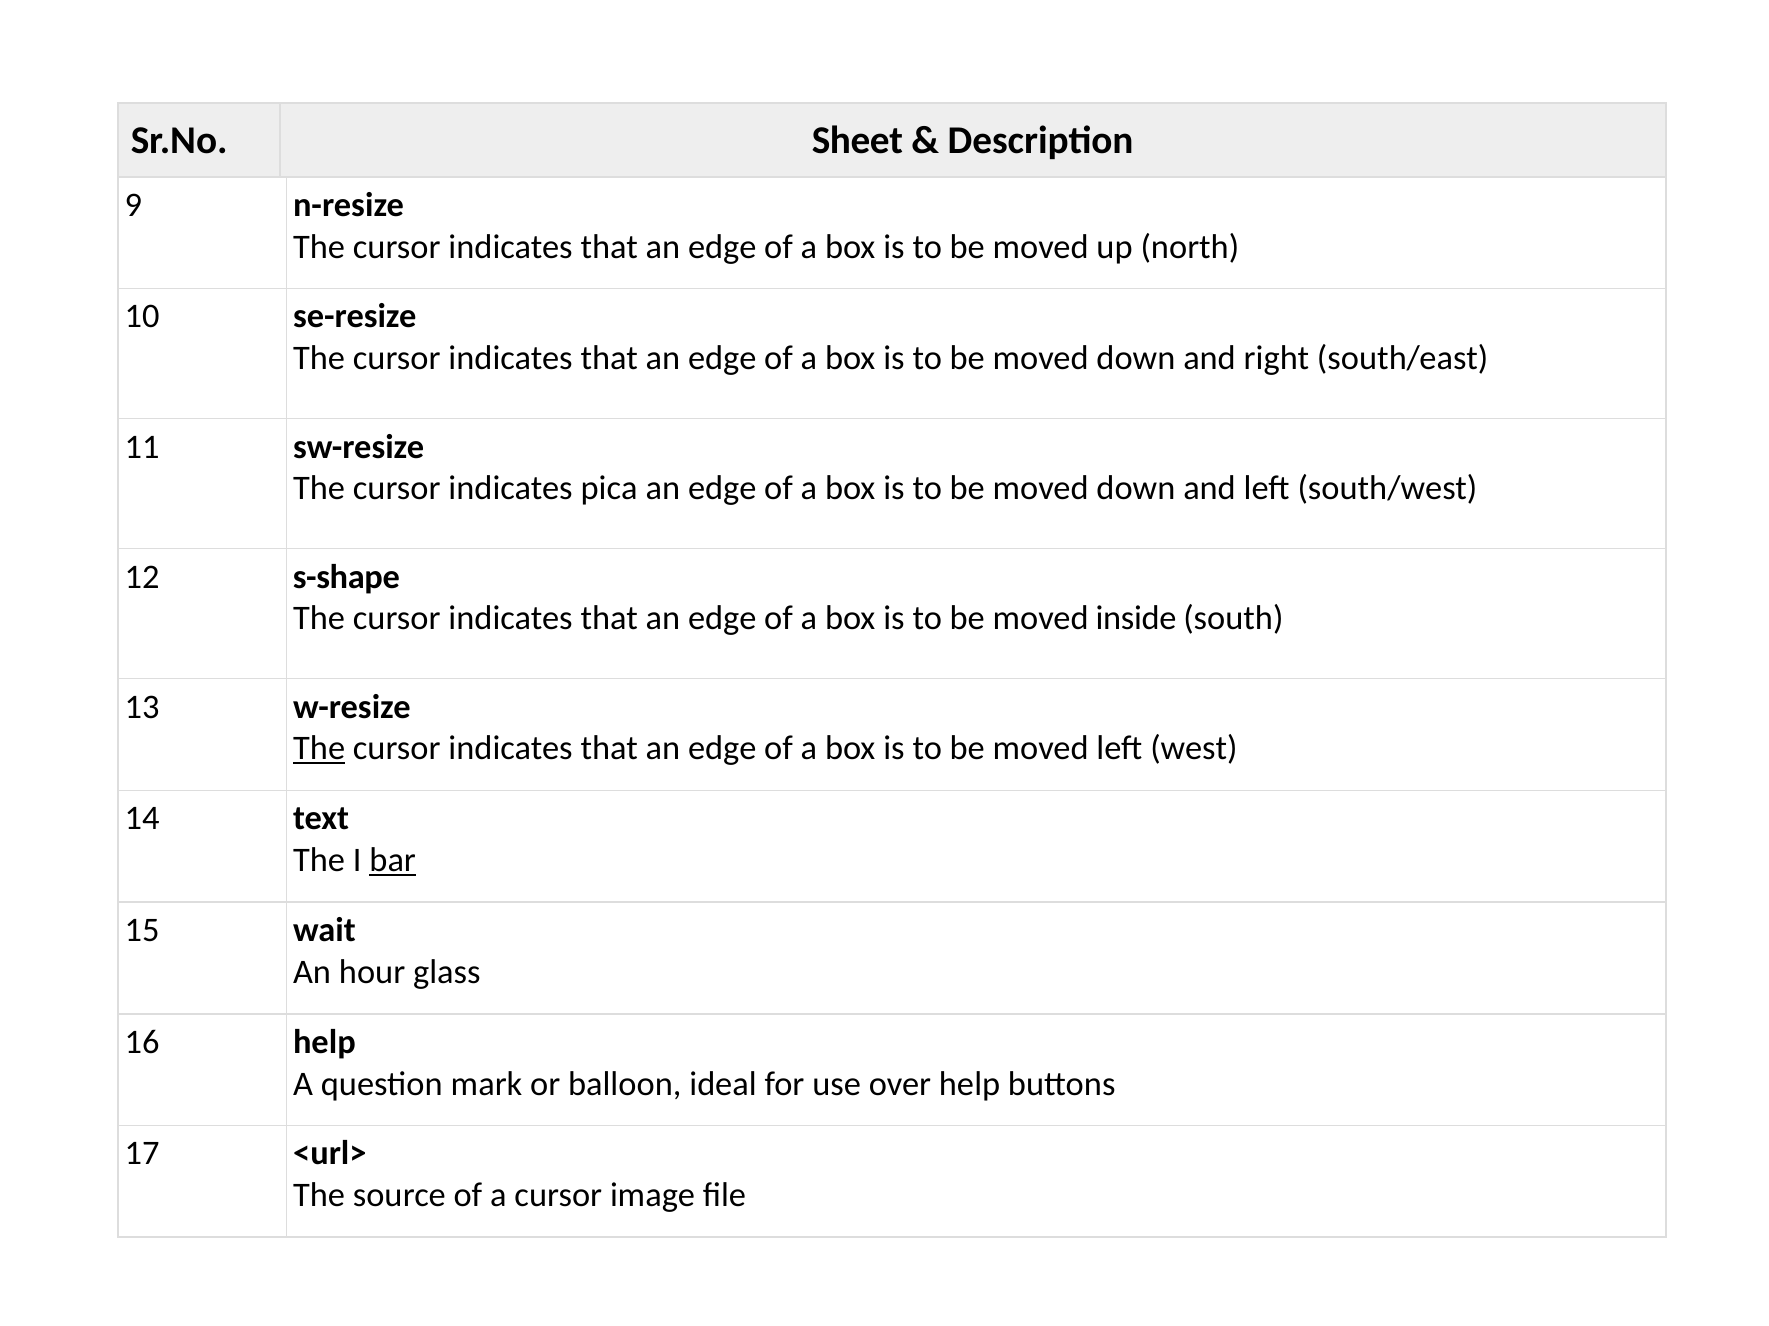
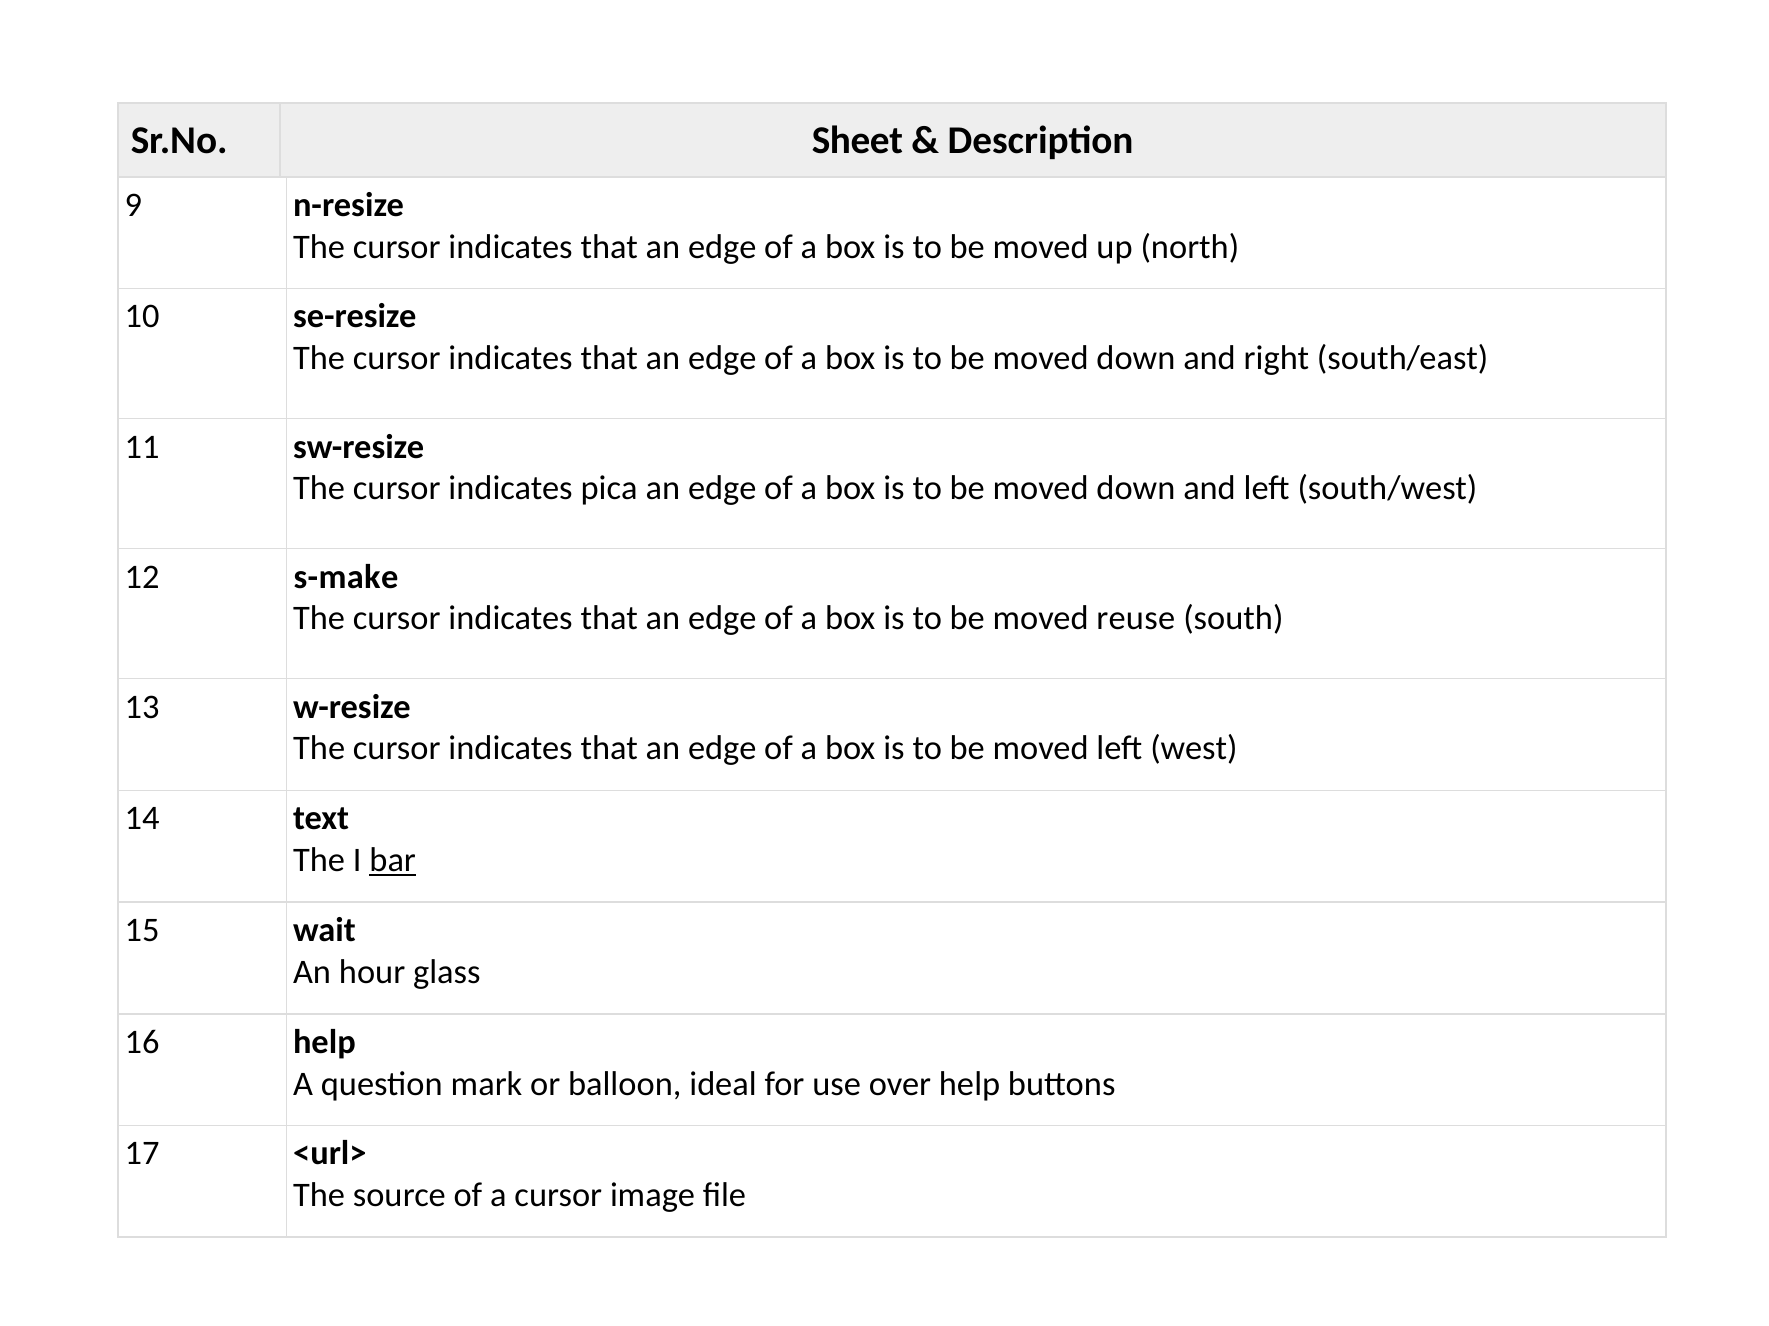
s-shape: s-shape -> s-make
inside: inside -> reuse
The at (319, 749) underline: present -> none
